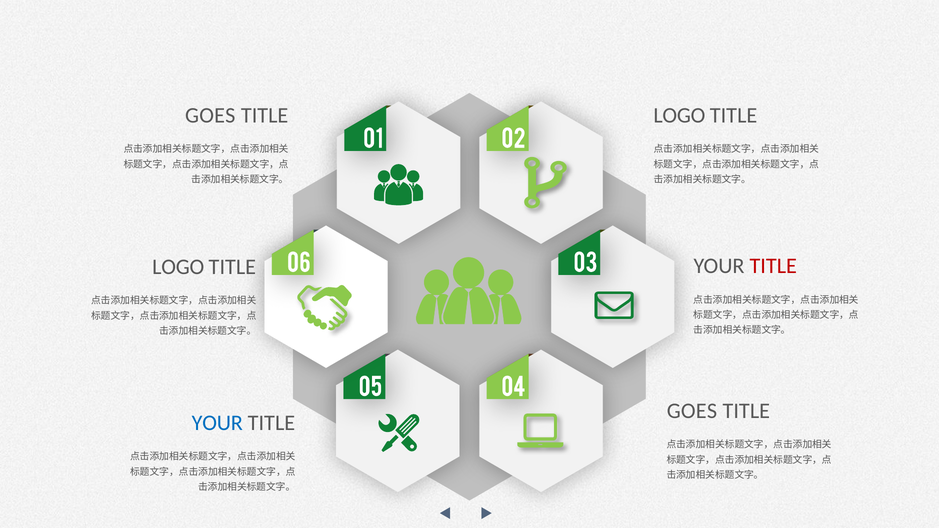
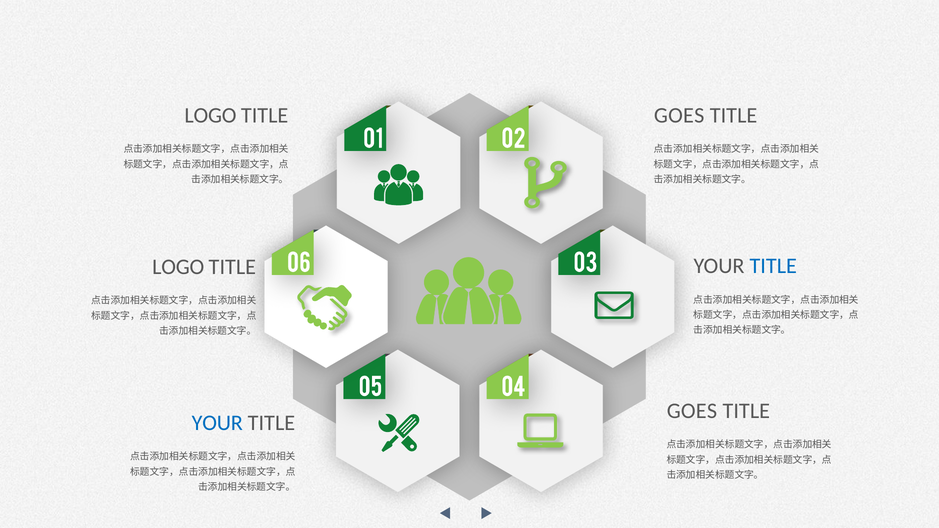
GOES at (210, 115): GOES -> LOGO
LOGO at (679, 115): LOGO -> GOES
TITLE at (773, 266) colour: red -> blue
